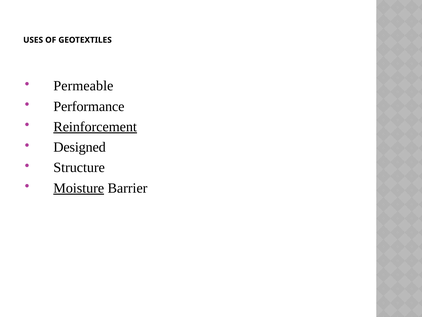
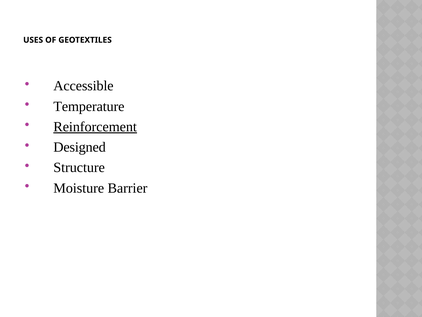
Permeable: Permeable -> Accessible
Performance: Performance -> Temperature
Moisture underline: present -> none
